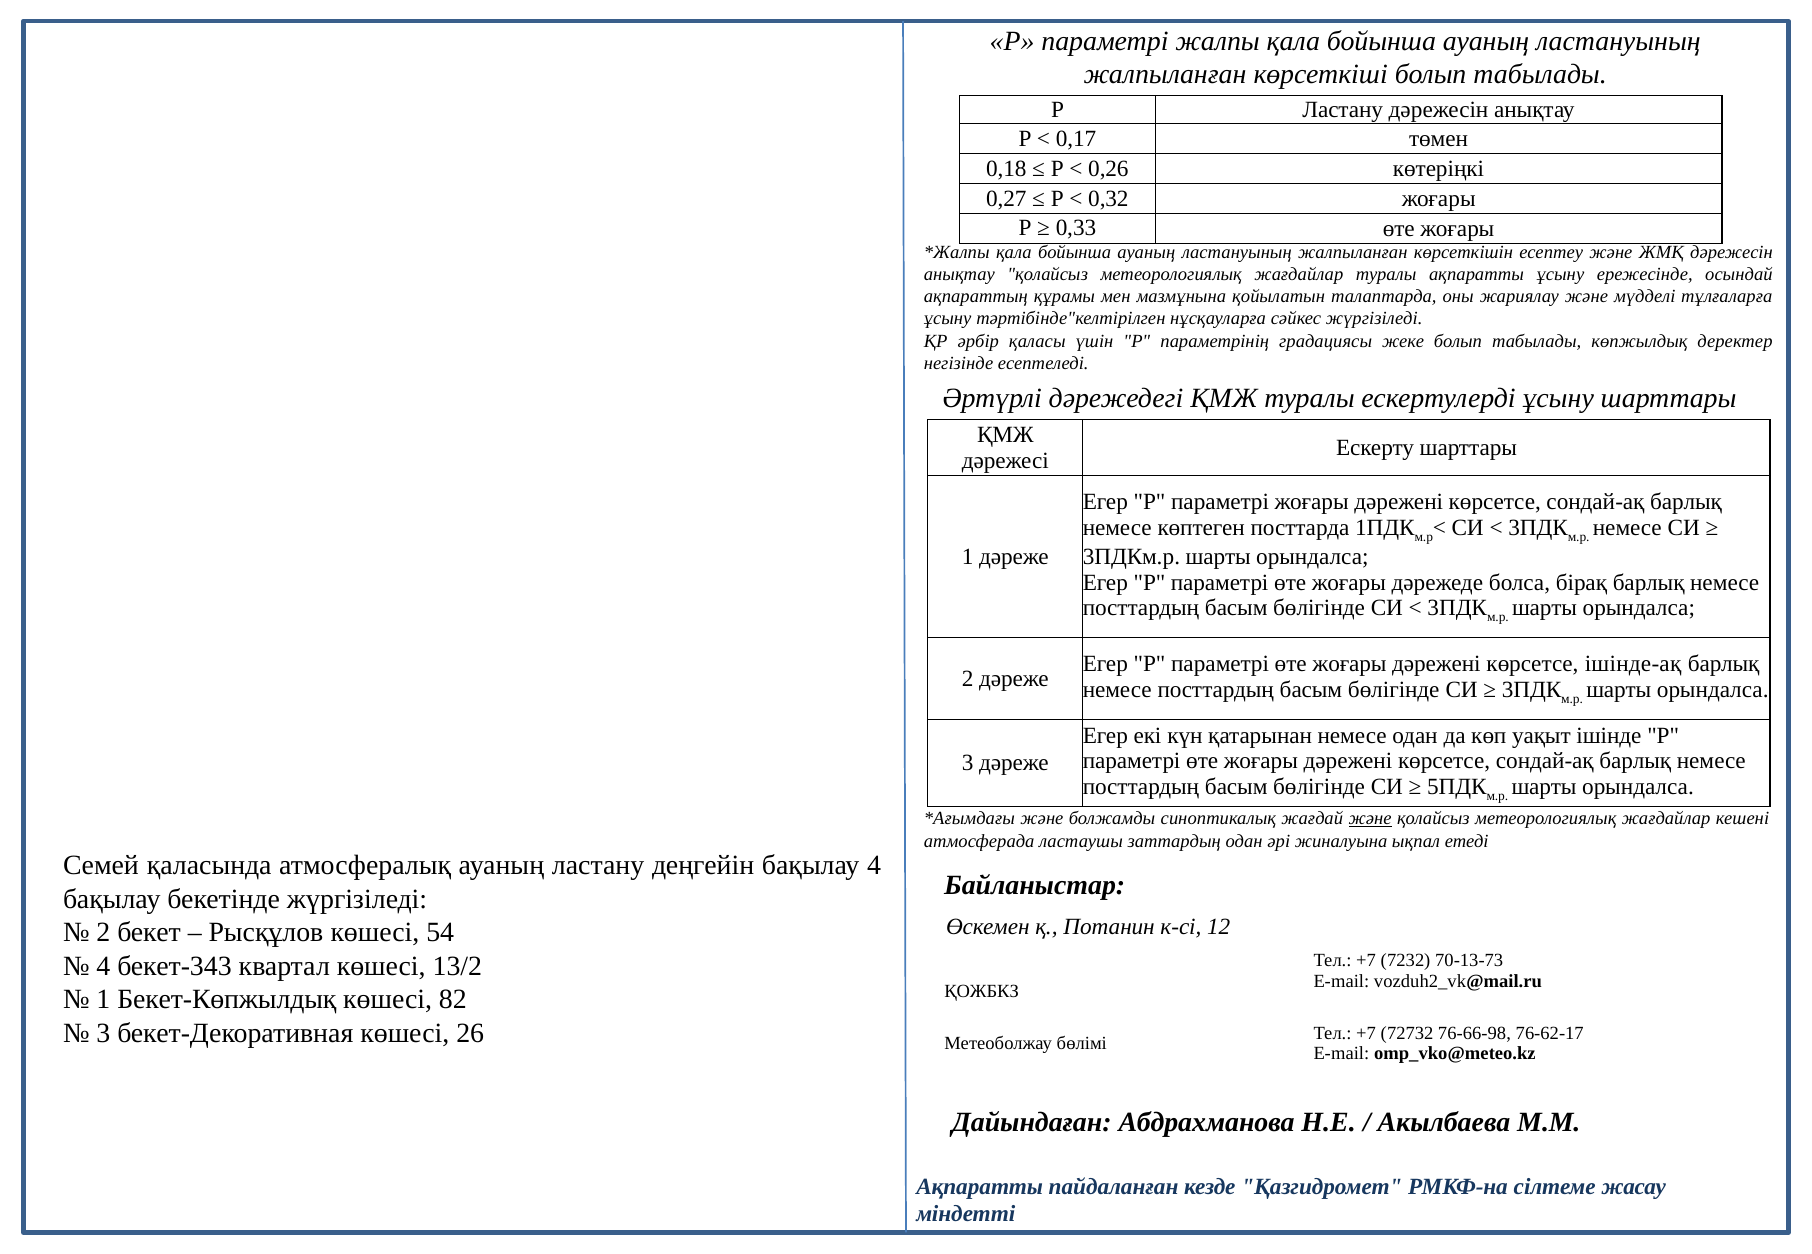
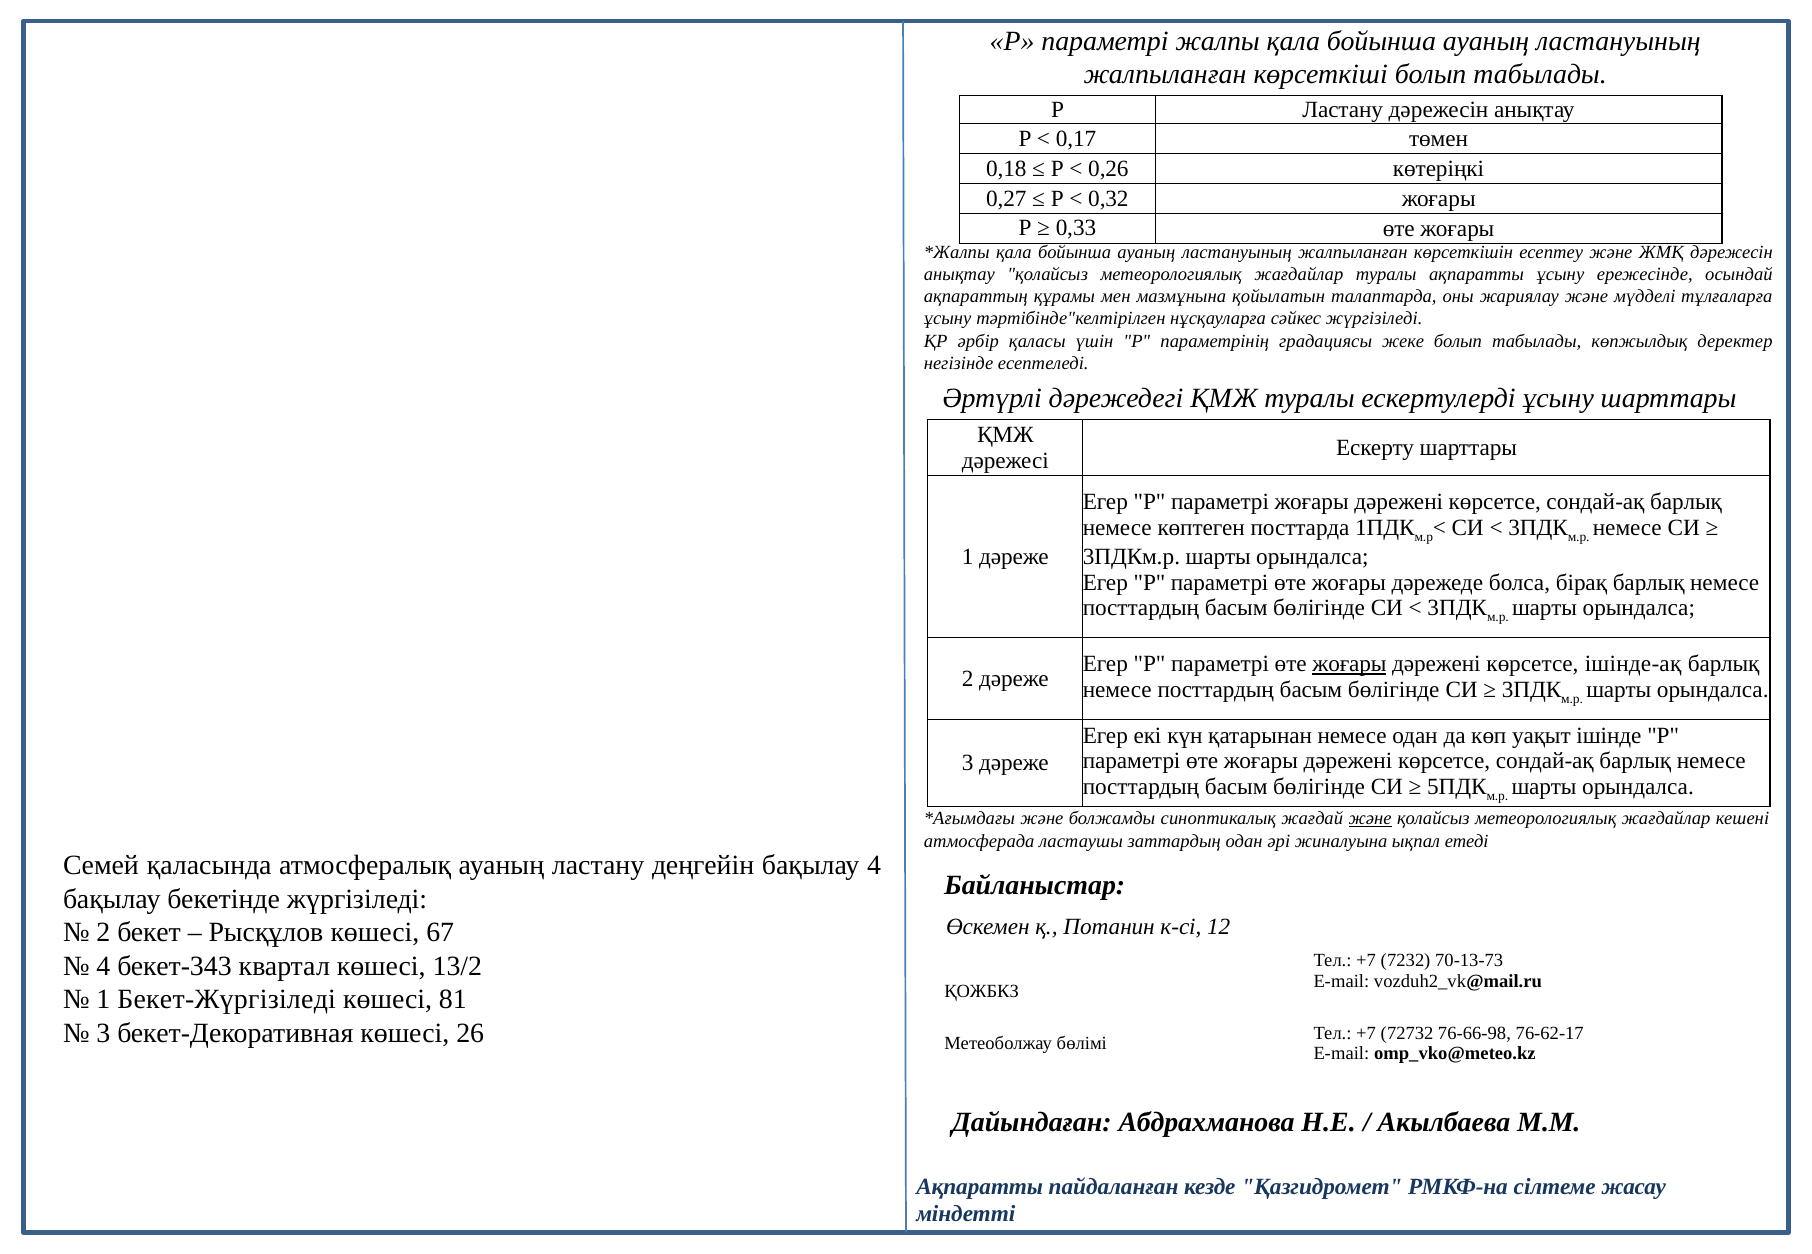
жоғары at (1349, 664) underline: none -> present
54: 54 -> 67
Бекет-Көпжылдық: Бекет-Көпжылдық -> Бекет-Жүргізіледі
82: 82 -> 81
